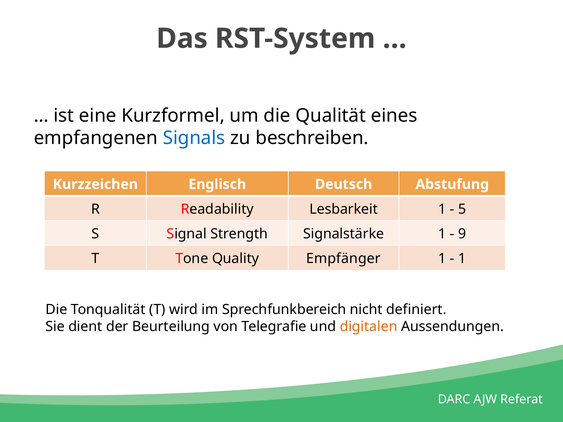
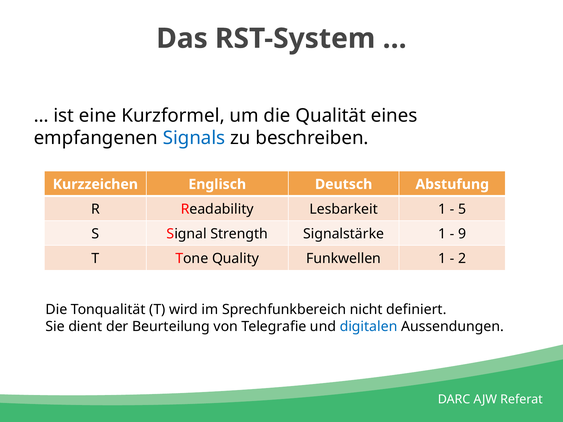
Empfänger: Empfänger -> Funkwellen
1 at (462, 259): 1 -> 2
digitalen colour: orange -> blue
